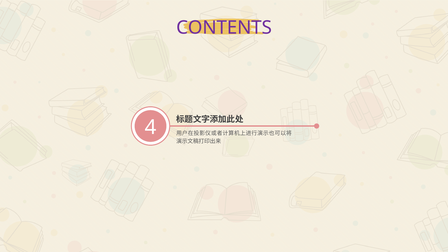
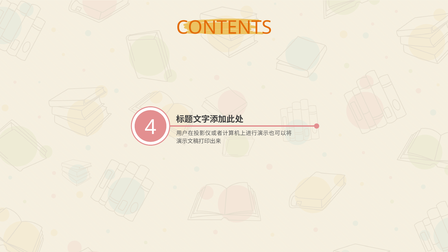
CONTENTS colour: purple -> orange
